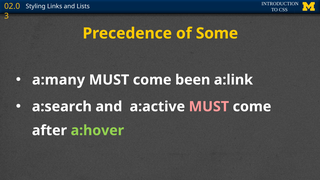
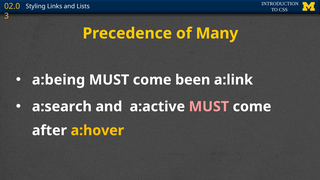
Some: Some -> Many
a:many: a:many -> a:being
a:hover colour: light green -> yellow
